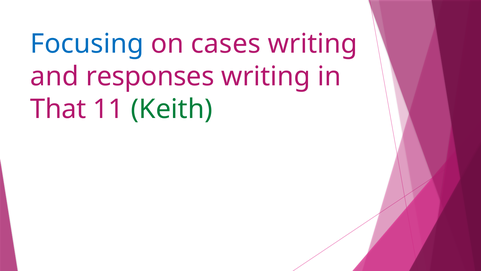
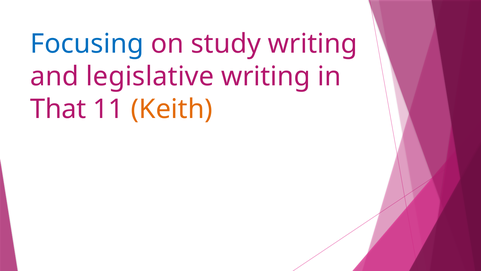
cases: cases -> study
responses: responses -> legislative
Keith colour: green -> orange
